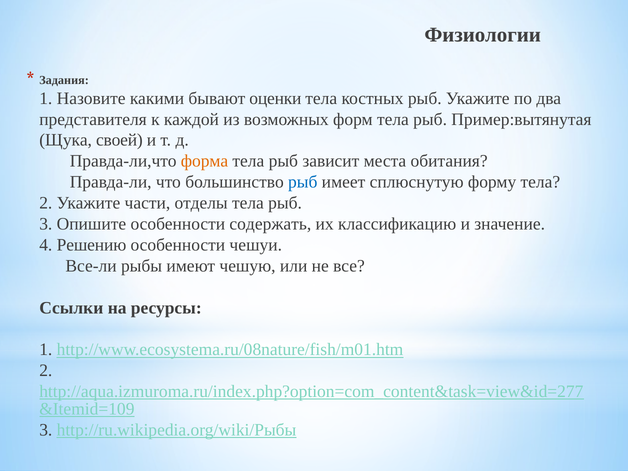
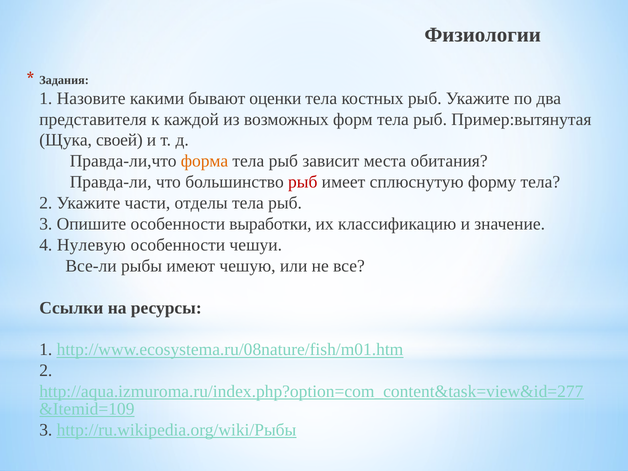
рыб at (303, 182) colour: blue -> red
содержать: содержать -> выработки
Решению: Решению -> Нулевую
